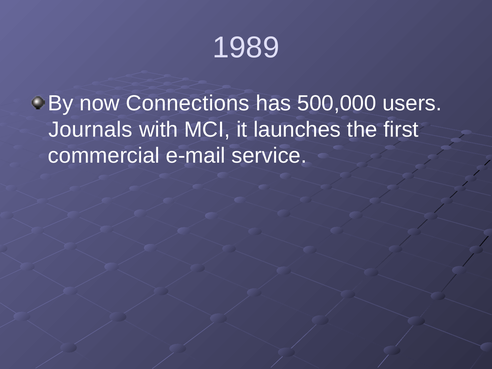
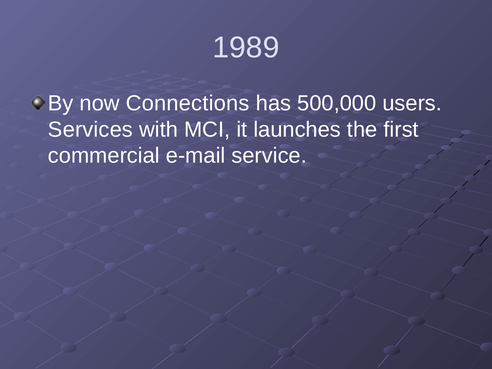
Journals: Journals -> Services
